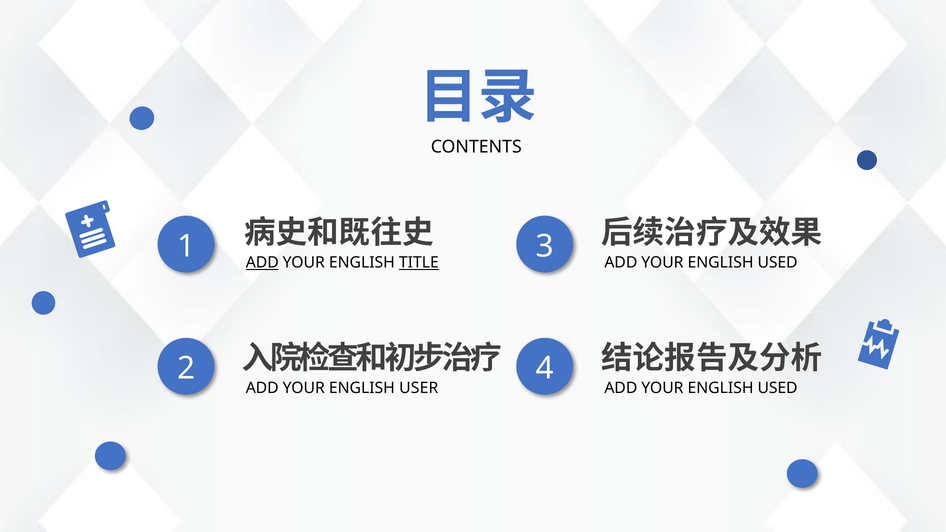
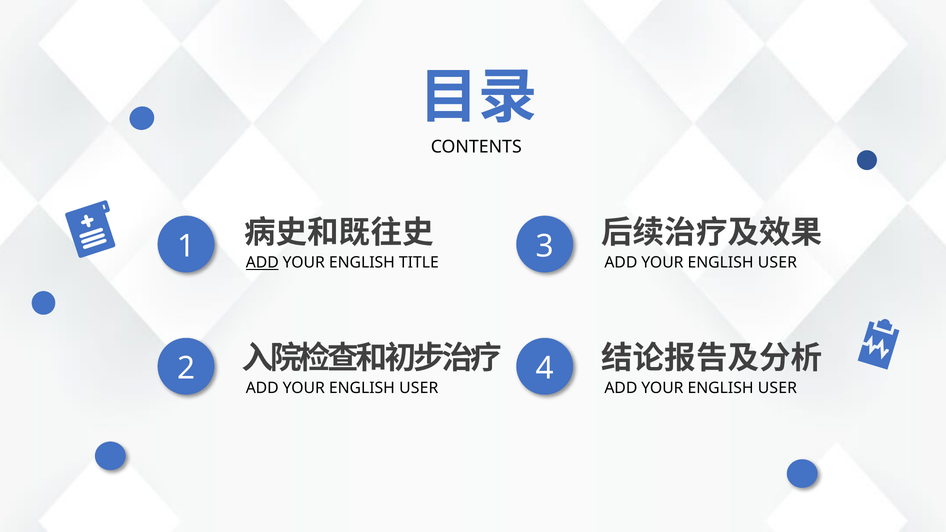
TITLE underline: present -> none
USED at (778, 263): USED -> USER
USED at (778, 388): USED -> USER
